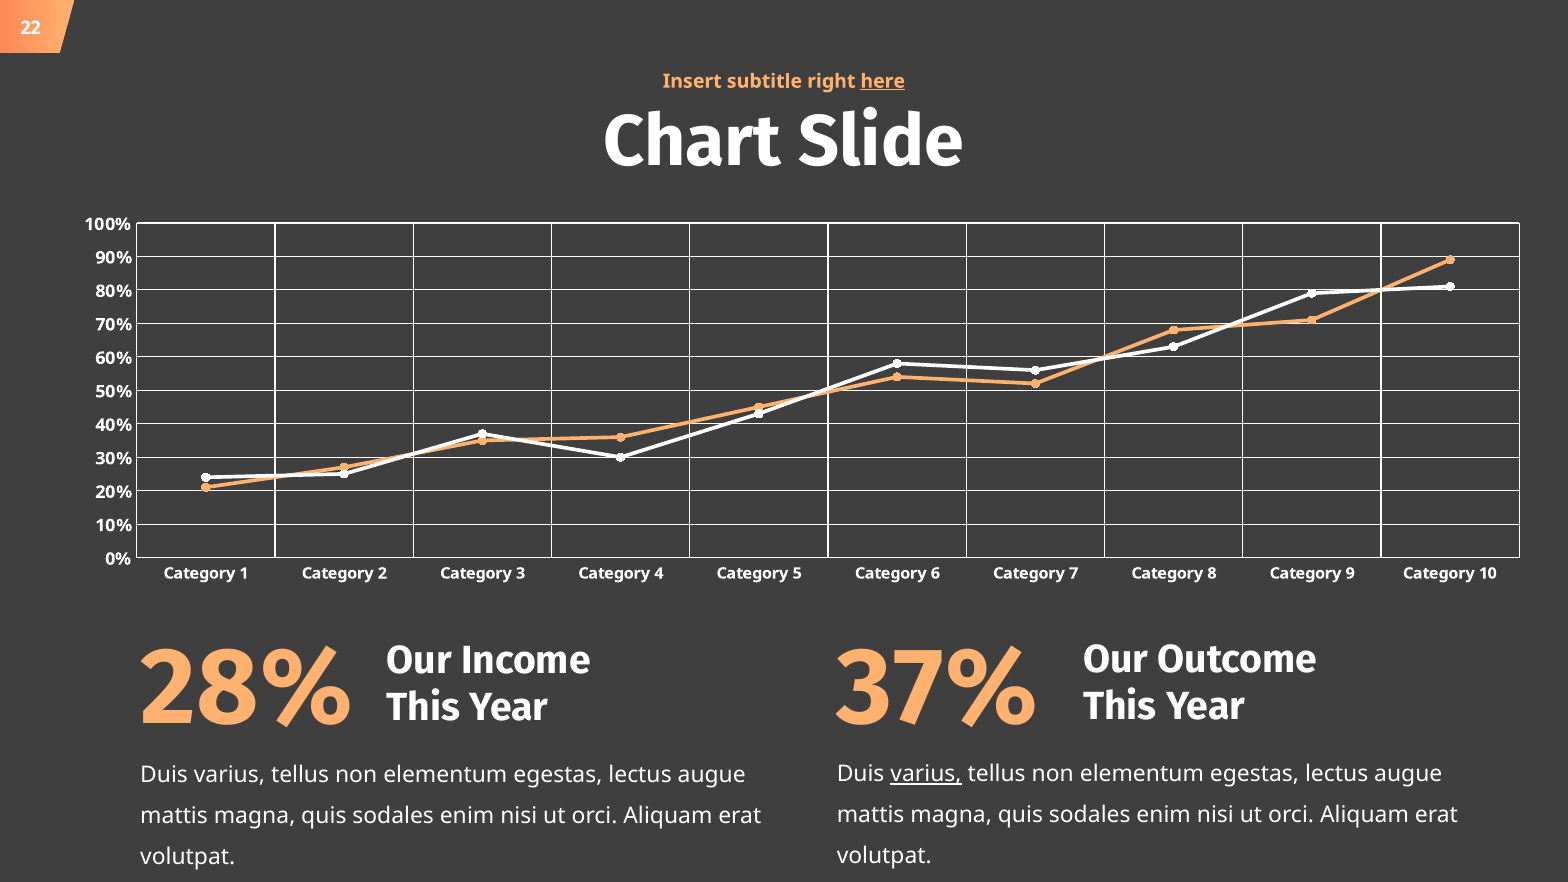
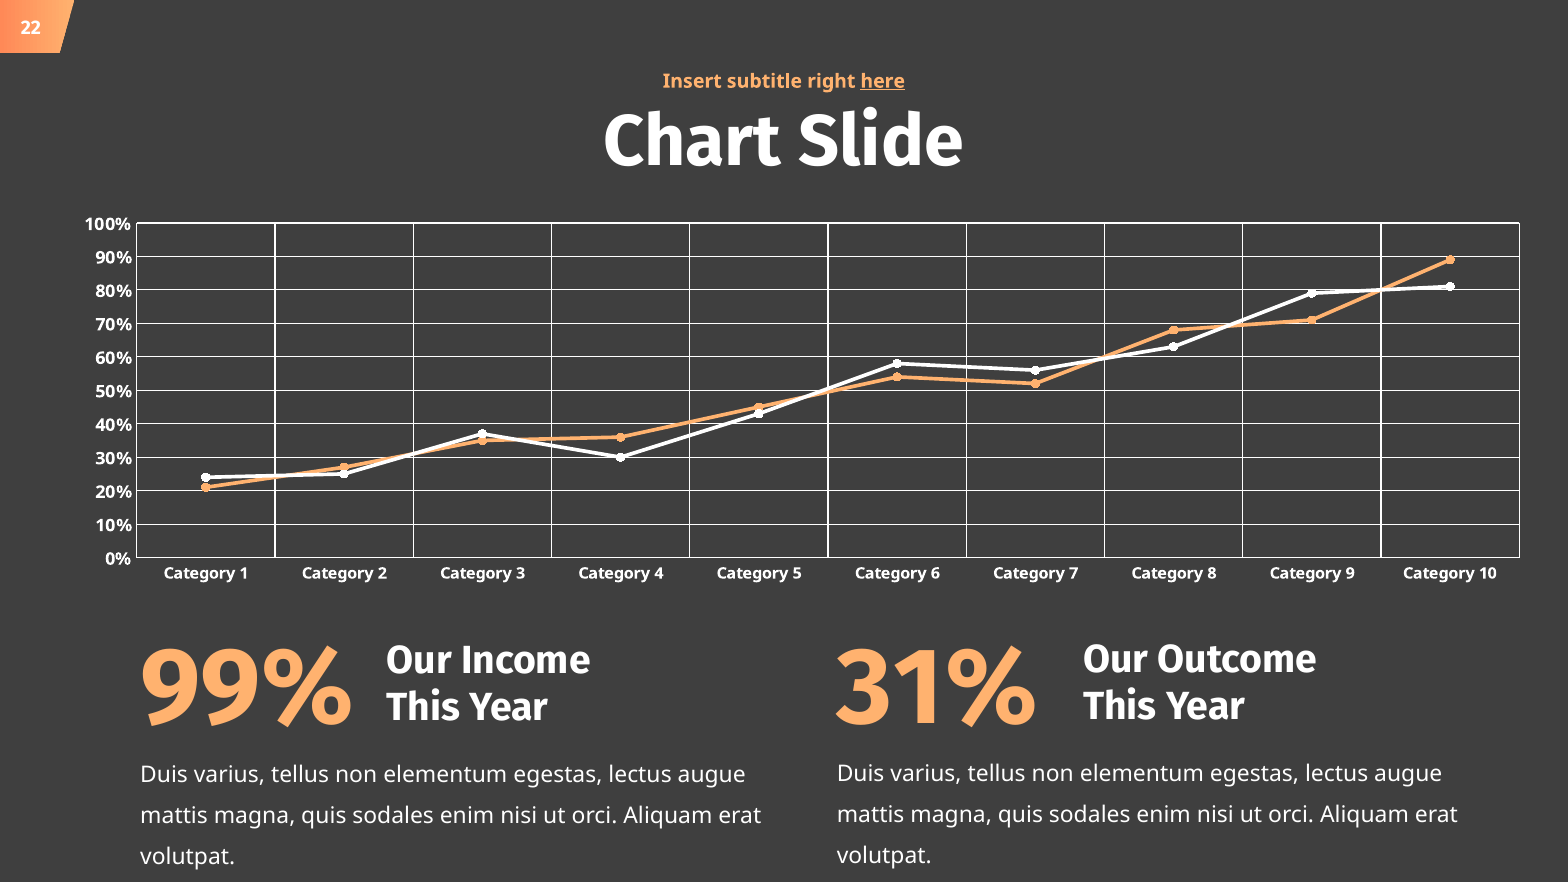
37%: 37% -> 31%
28%: 28% -> 99%
varius at (926, 774) underline: present -> none
